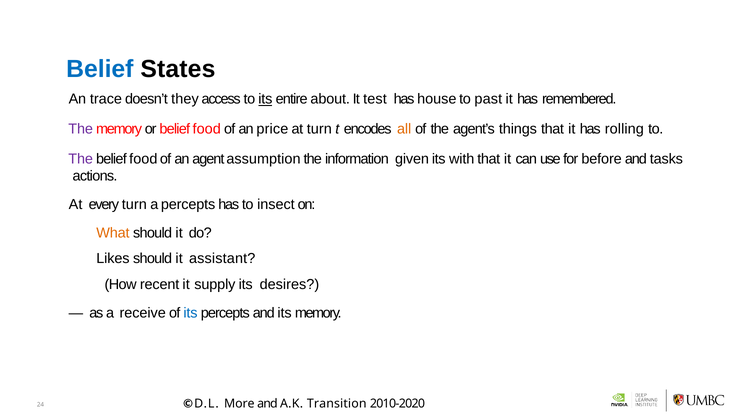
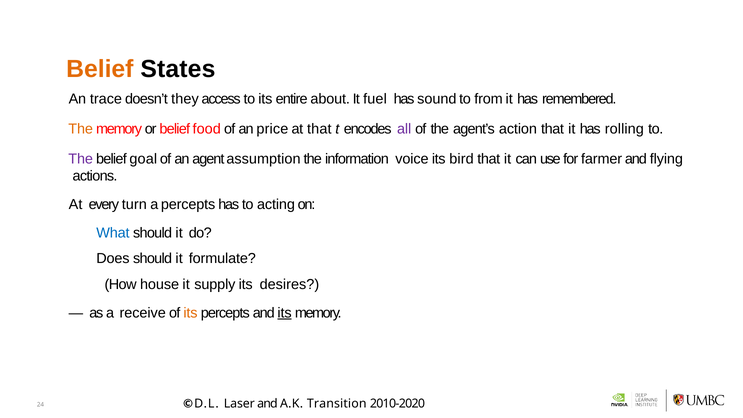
Belief at (100, 69) colour: blue -> orange
its at (265, 99) underline: present -> none
test: test -> fuel
house: house -> sound
past: past -> from
The at (81, 129) colour: purple -> orange
at turn: turn -> that
all colour: orange -> purple
things: things -> action
food at (143, 159): food -> goal
given: given -> voice
with: with -> bird
before: before -> farmer
tasks: tasks -> flying
insect: insect -> acting
What colour: orange -> blue
Likes: Likes -> Does
assistant: assistant -> formulate
recent: recent -> house
its at (190, 313) colour: blue -> orange
its at (285, 313) underline: none -> present
More: More -> Laser
